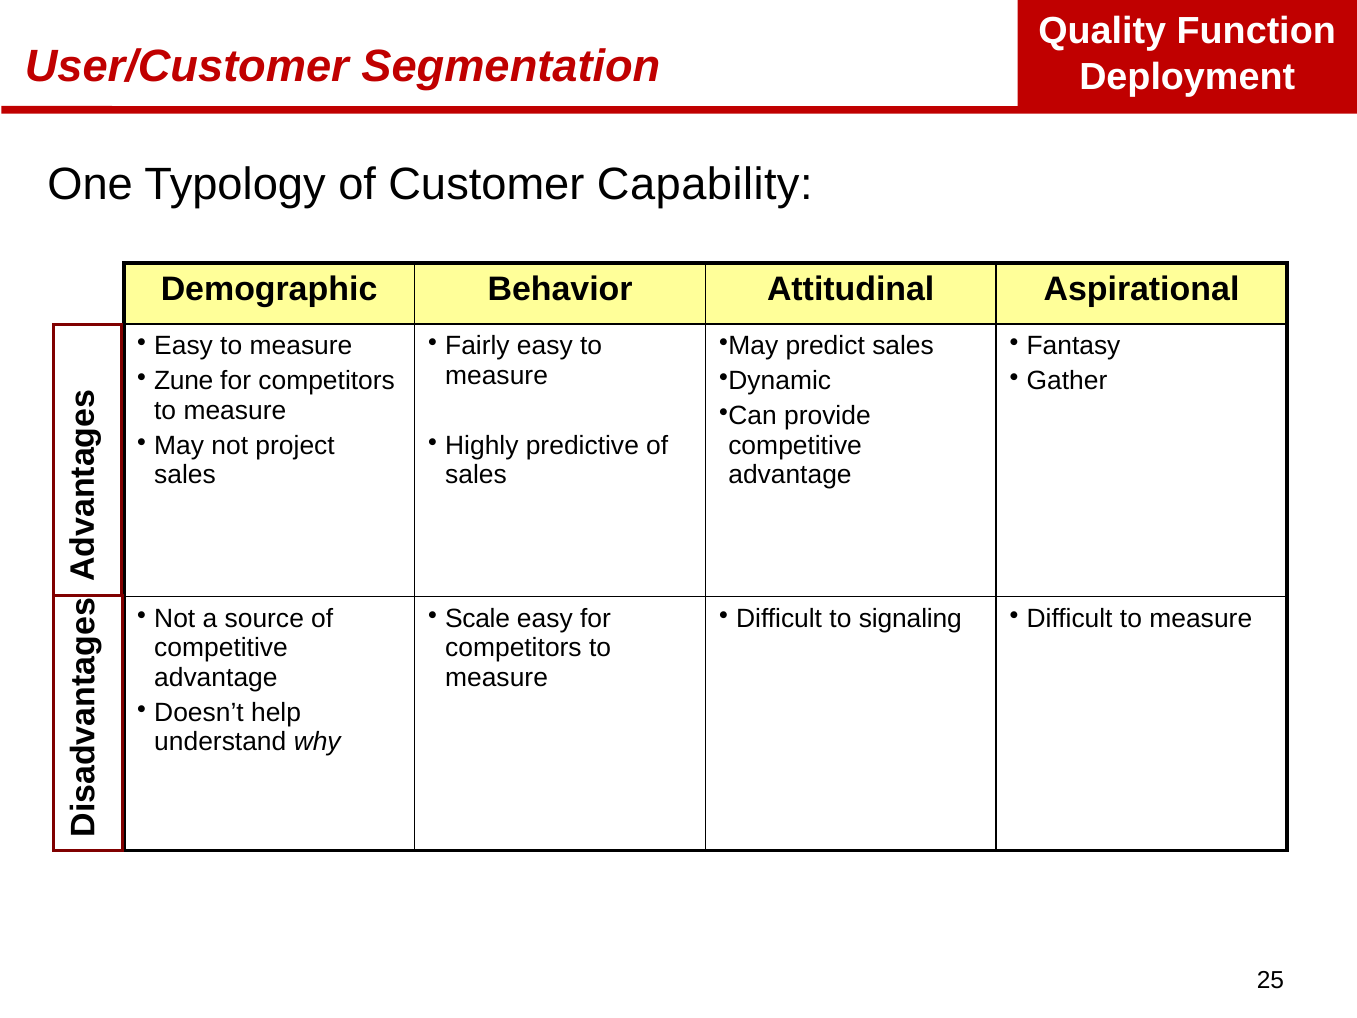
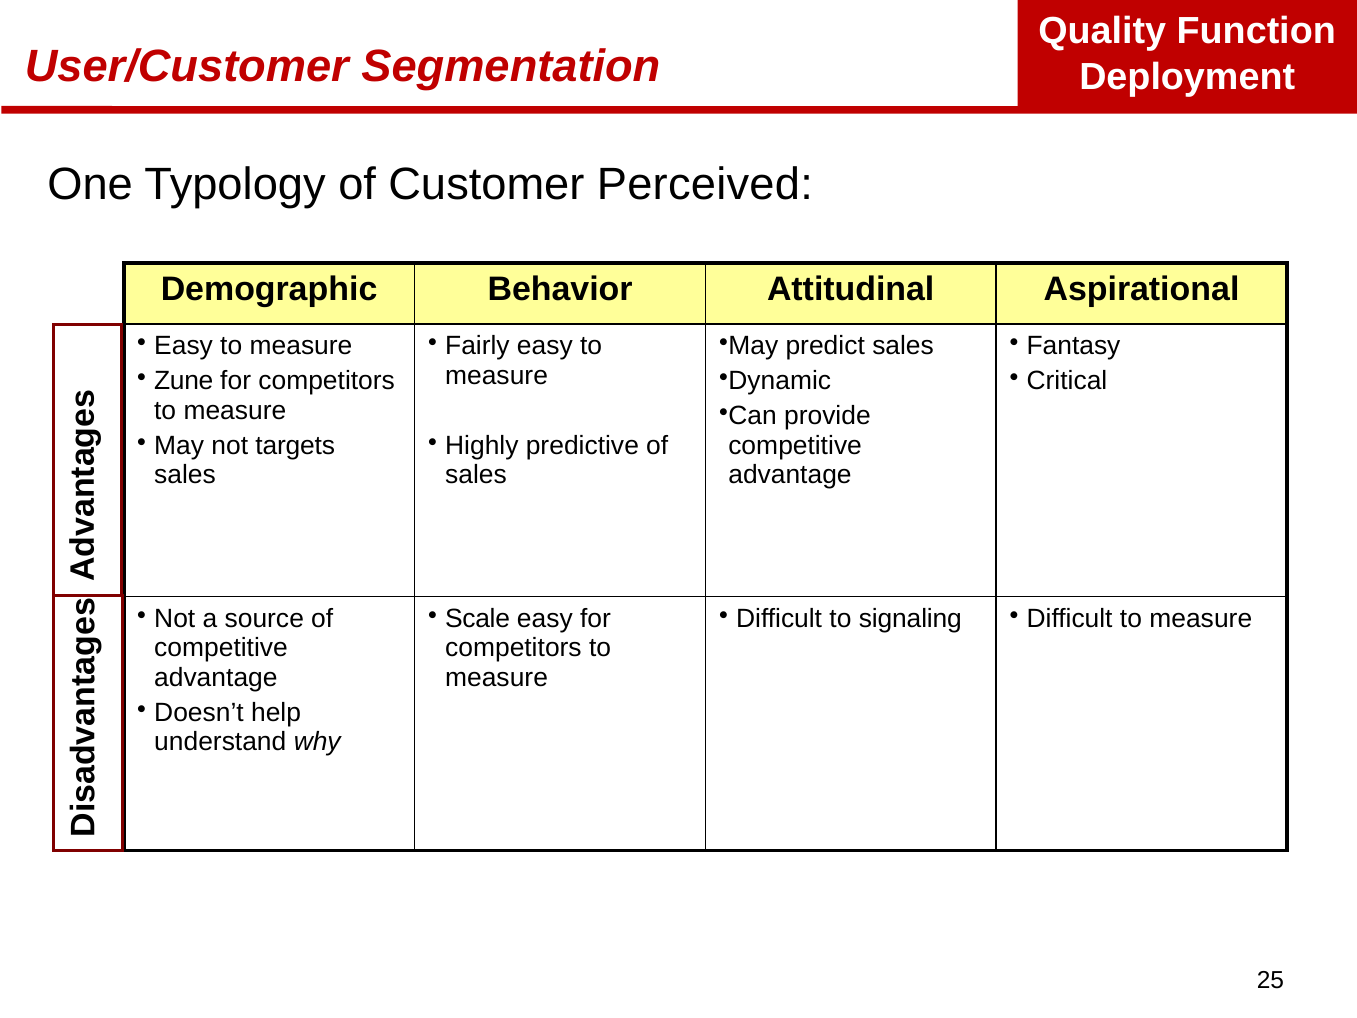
Capability: Capability -> Perceived
Gather: Gather -> Critical
project: project -> targets
